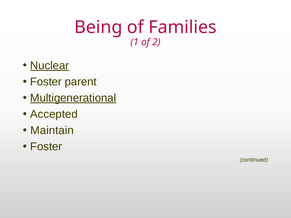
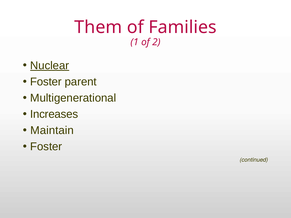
Being: Being -> Them
Multigenerational underline: present -> none
Accepted: Accepted -> Increases
